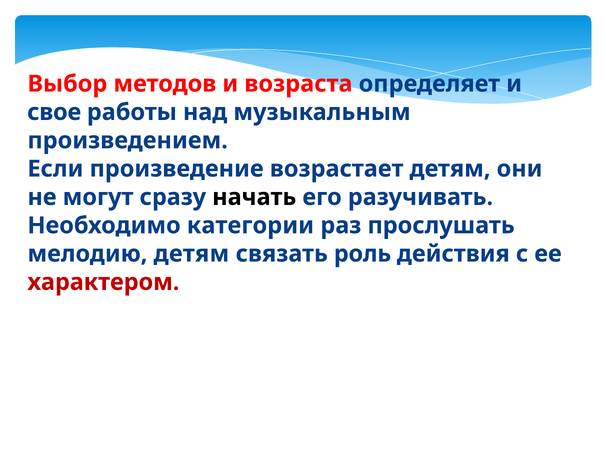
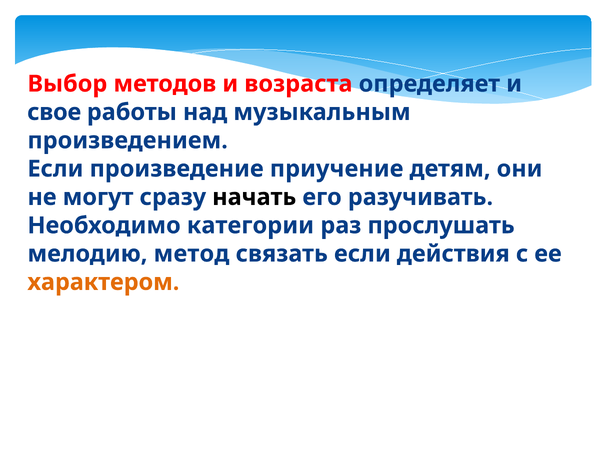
возрастает: возрастает -> приучение
мелодию детям: детям -> метод
связать роль: роль -> если
характером colour: red -> orange
